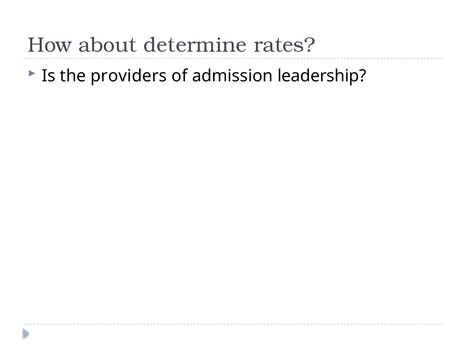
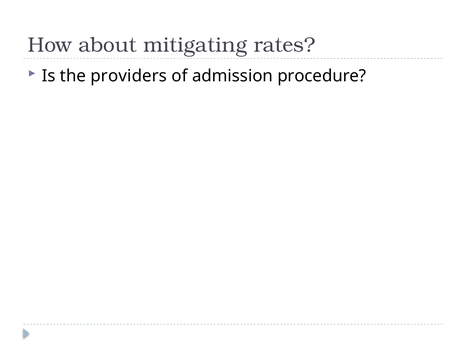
determine: determine -> mitigating
leadership: leadership -> procedure
